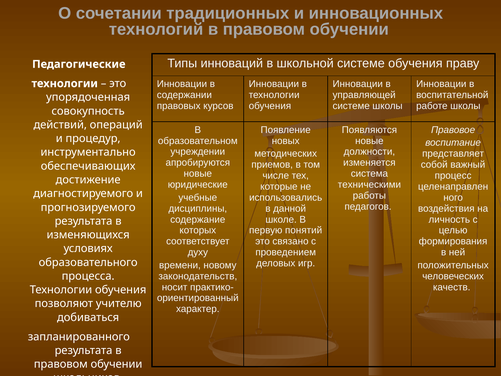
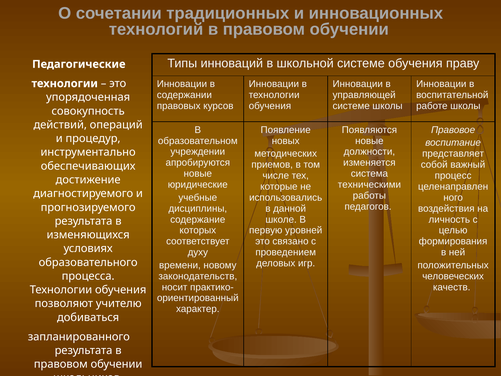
понятий: понятий -> уровней
